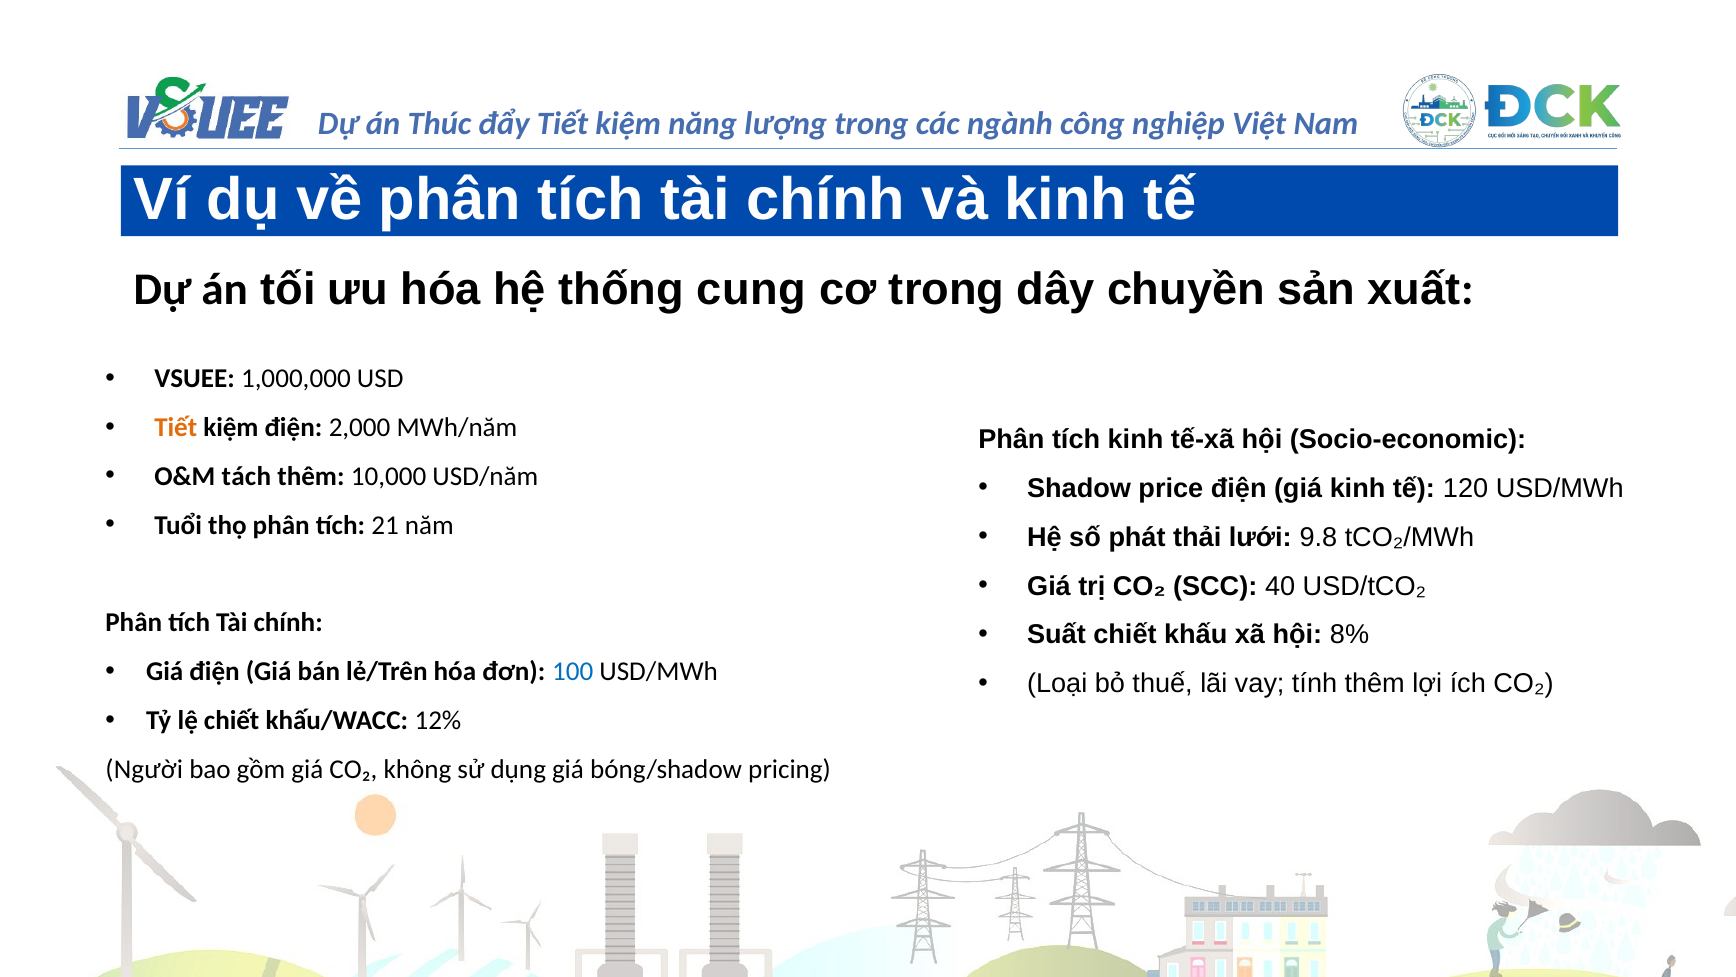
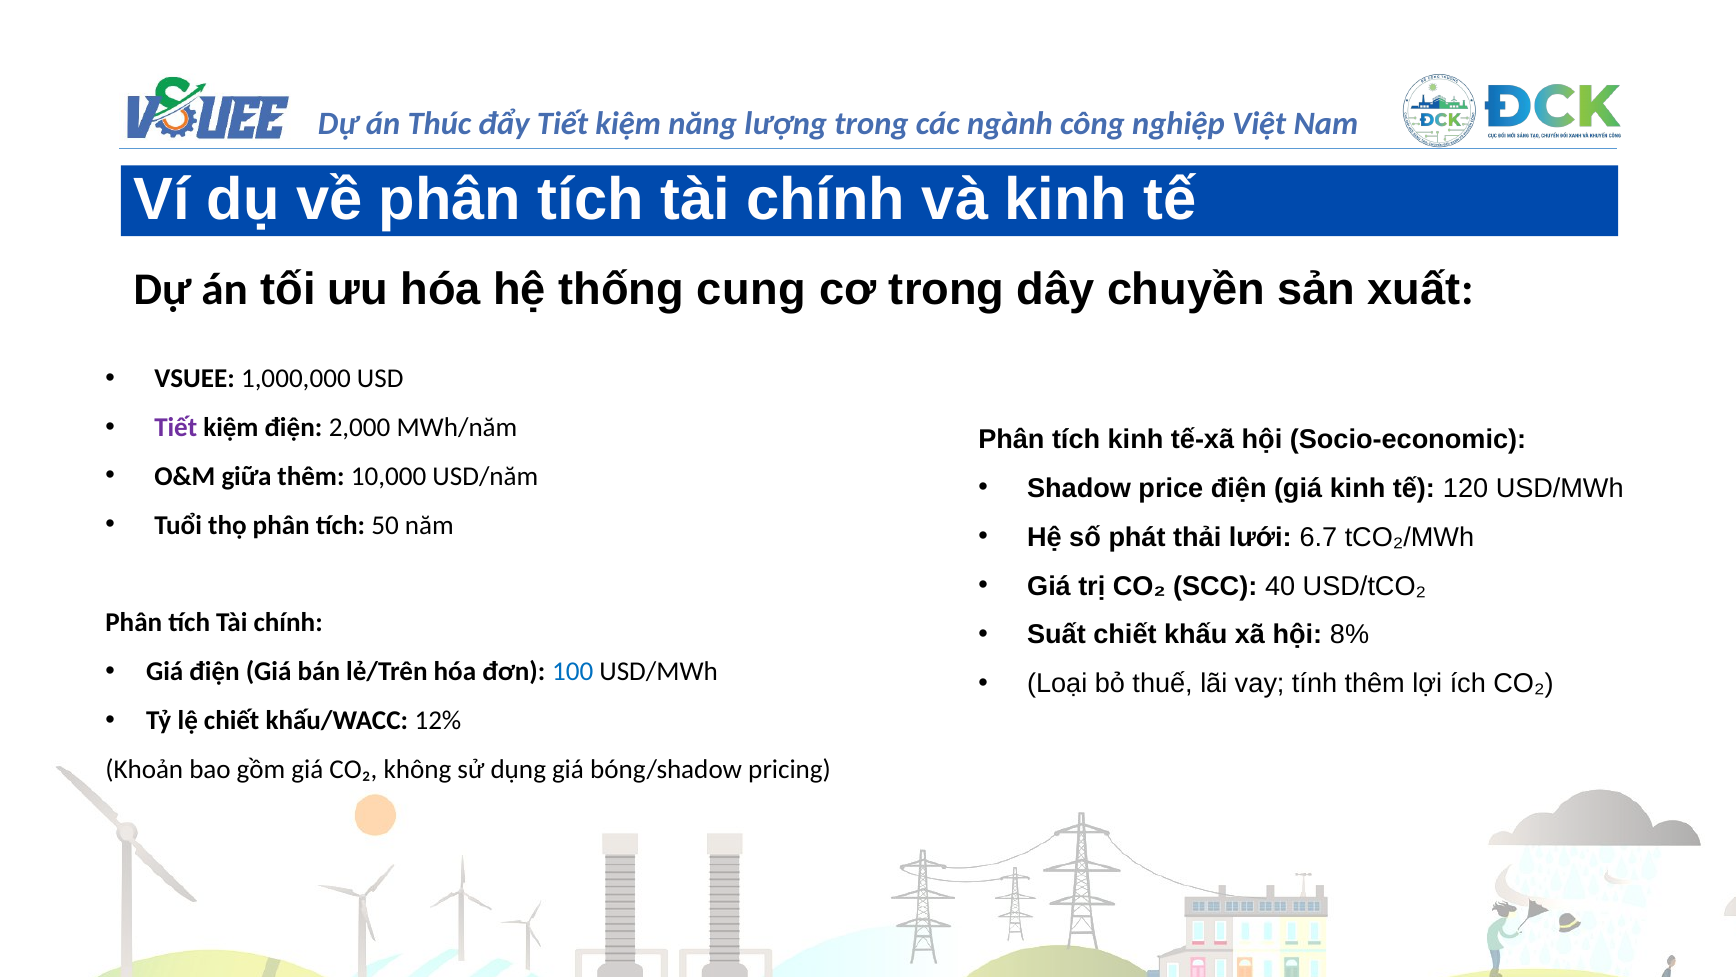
Tiết at (176, 428) colour: orange -> purple
tách: tách -> giữa
21: 21 -> 50
9.8: 9.8 -> 6.7
Người: Người -> Khoản
